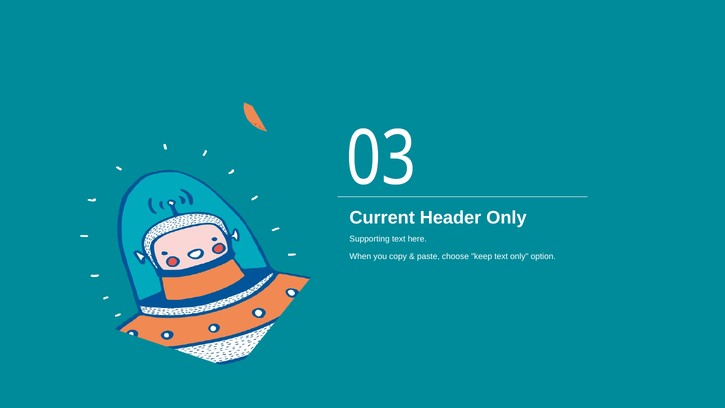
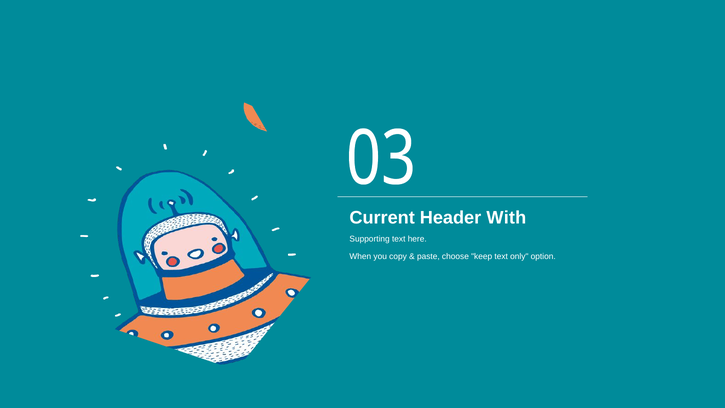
Header Only: Only -> With
